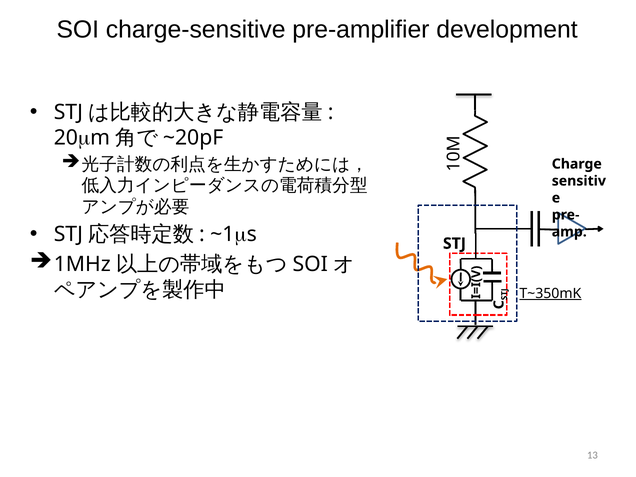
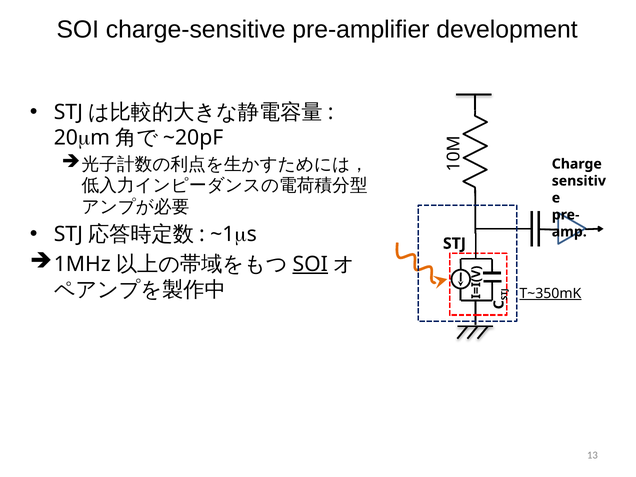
SOI at (310, 264) underline: none -> present
